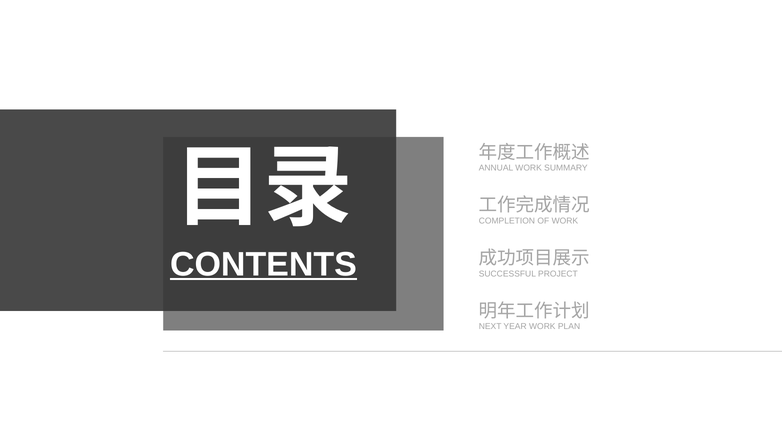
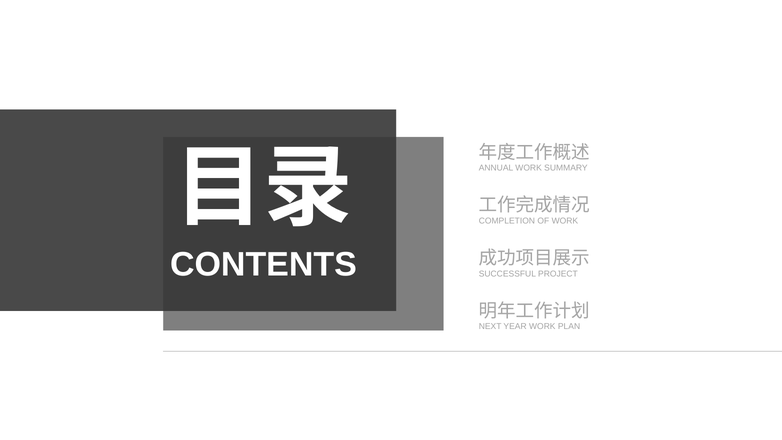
CONTENTS underline: present -> none
